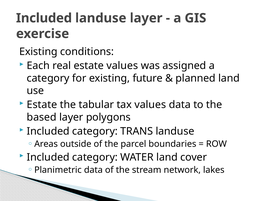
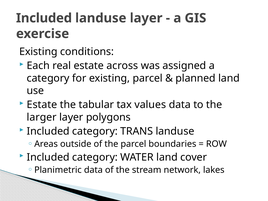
estate values: values -> across
existing future: future -> parcel
based: based -> larger
